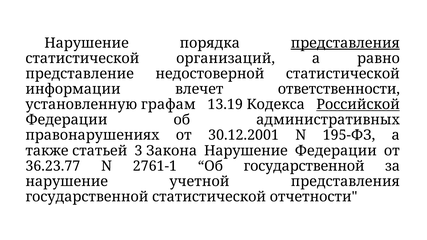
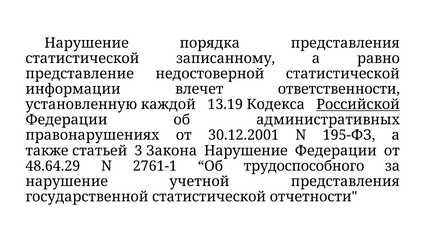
представления at (345, 43) underline: present -> none
организаций: организаций -> записанному
графам: графам -> каждой
36.23.77: 36.23.77 -> 48.64.29
Об государственной: государственной -> трудоспособного
